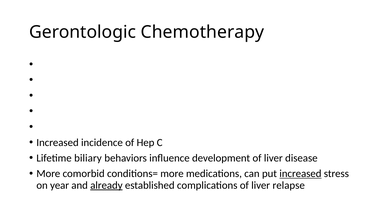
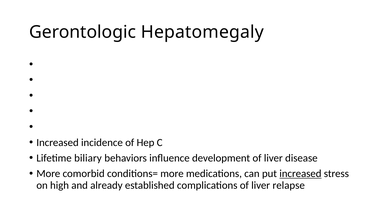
Chemotherapy: Chemotherapy -> Hepatomegaly
year: year -> high
already underline: present -> none
